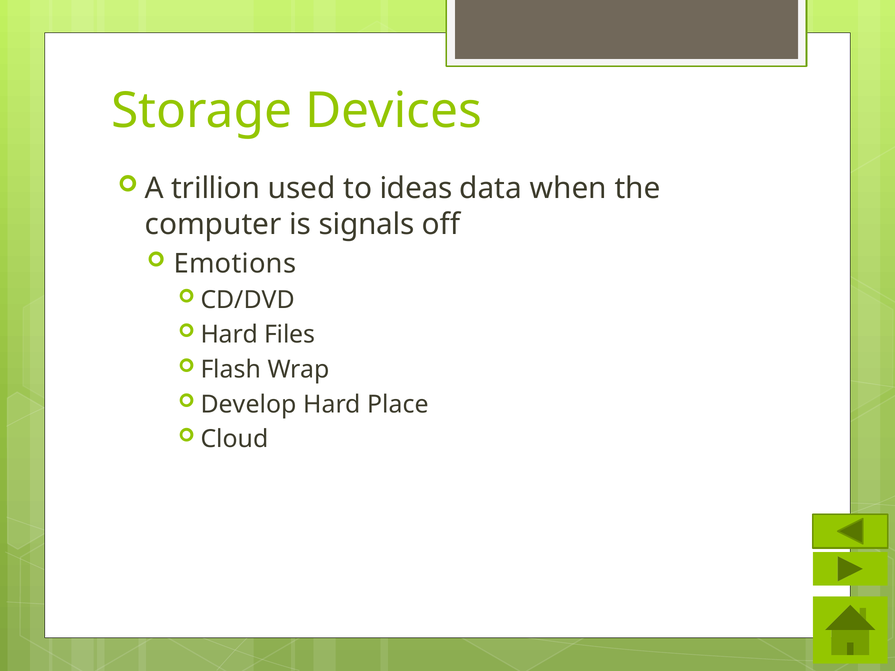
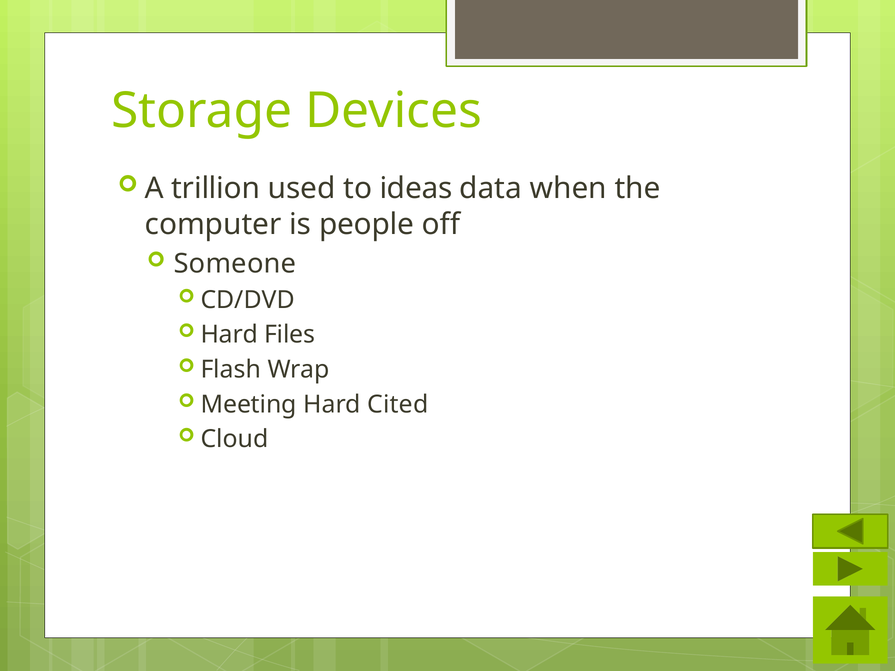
signals: signals -> people
Emotions: Emotions -> Someone
Develop: Develop -> Meeting
Place: Place -> Cited
